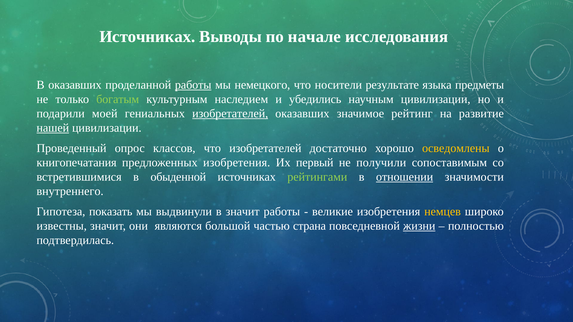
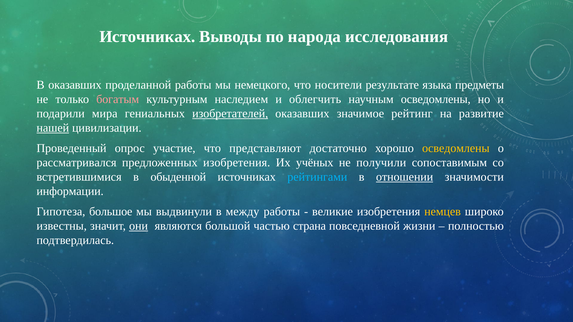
начале: начале -> народа
работы at (193, 85) underline: present -> none
богатым colour: light green -> pink
убедились: убедились -> облегчить
научным цивилизации: цивилизации -> осведомлены
моей: моей -> мира
классов: классов -> участие
что изобретателей: изобретателей -> представляют
книгопечатания: книгопечатания -> рассматривался
первый: первый -> учёных
рейтингами colour: light green -> light blue
внутреннего: внутреннего -> информации
показать: показать -> большое
в значит: значит -> между
они underline: none -> present
жизни underline: present -> none
